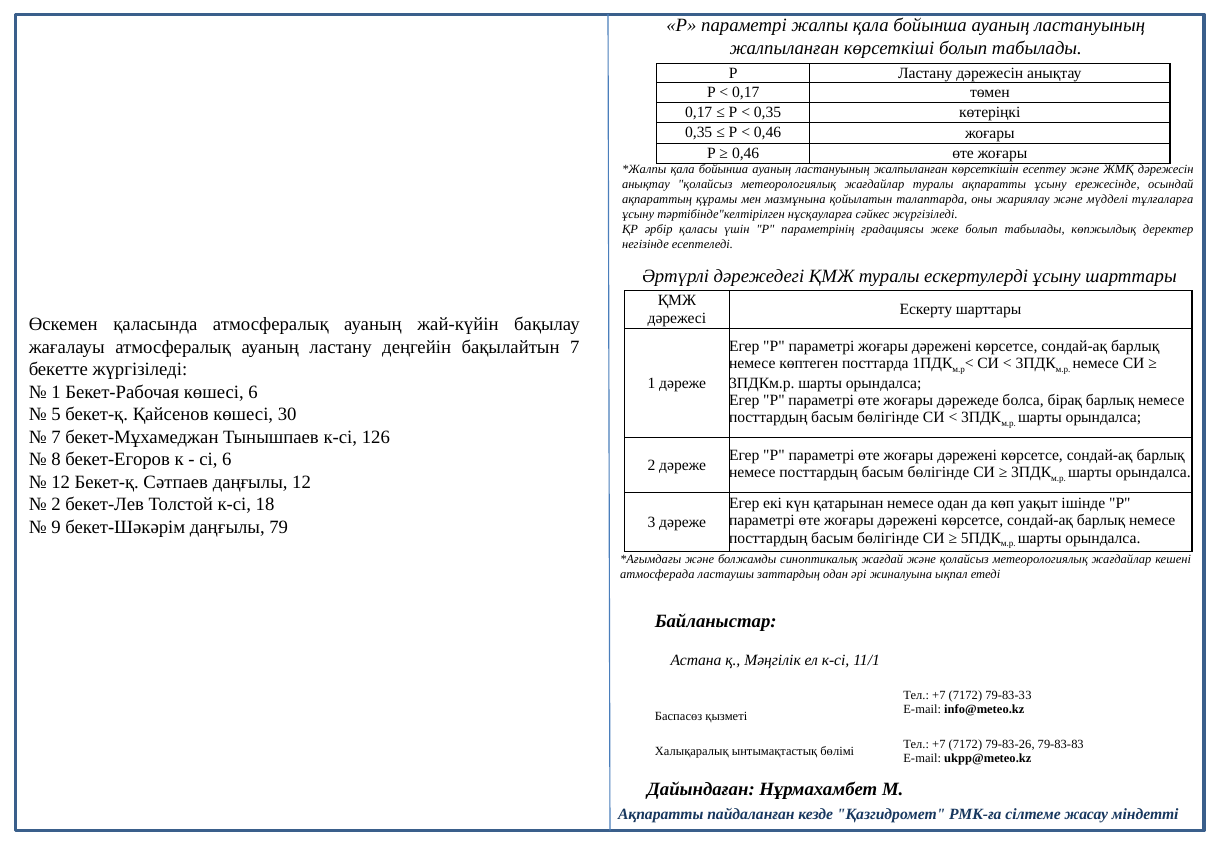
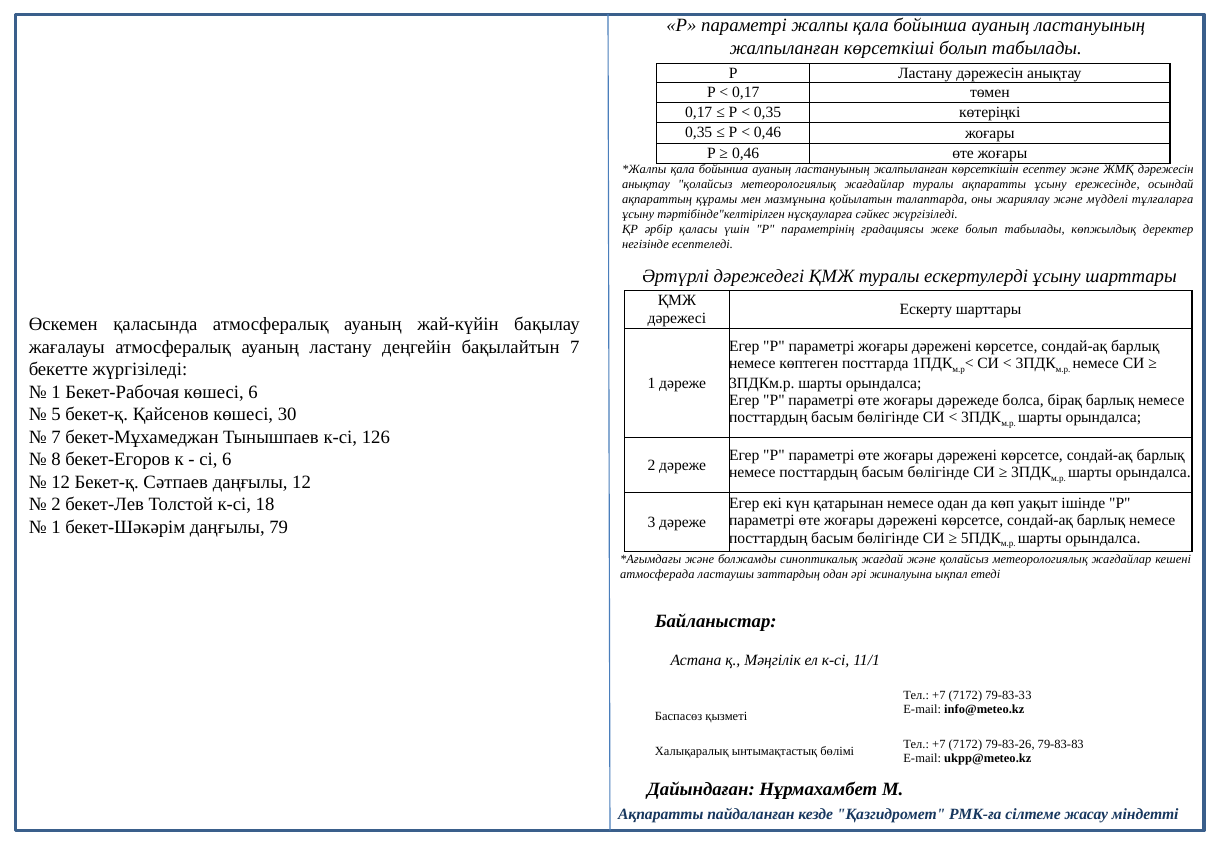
9 at (56, 527): 9 -> 1
